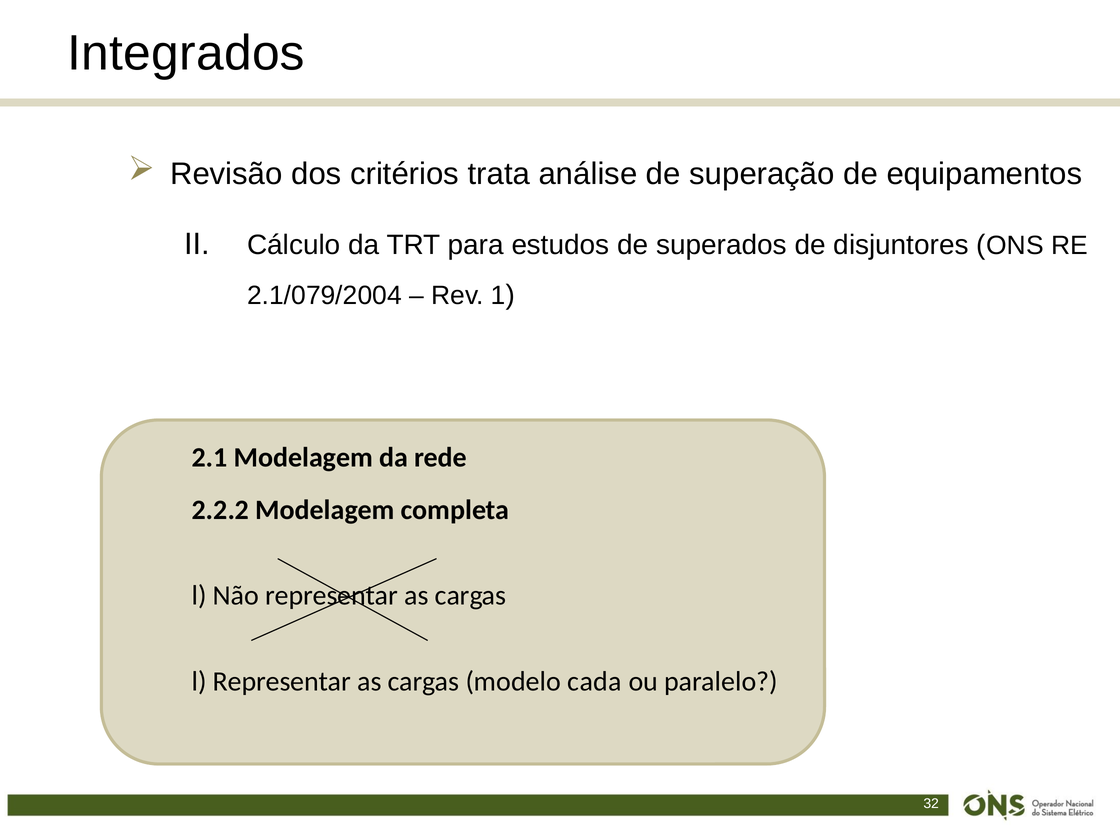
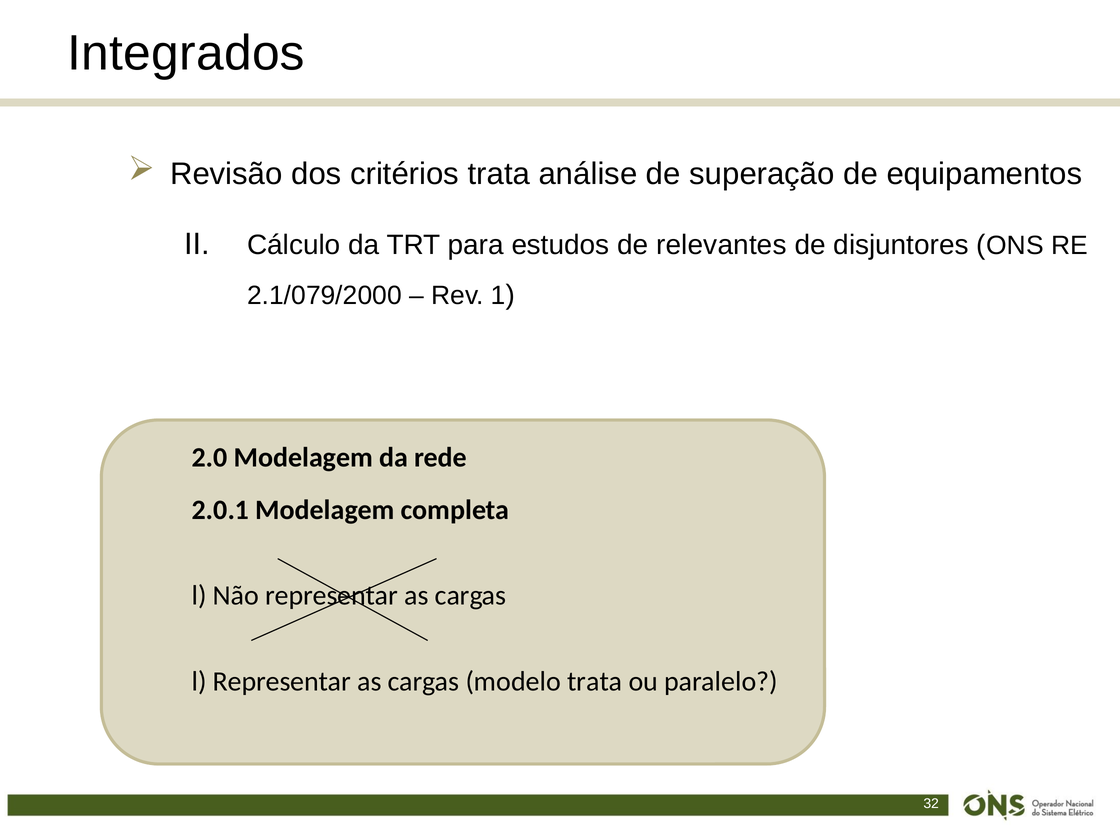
superados: superados -> relevantes
2.1/079/2004: 2.1/079/2004 -> 2.1/079/2000
2.1: 2.1 -> 2.0
2.2.2: 2.2.2 -> 2.0.1
modelo cada: cada -> trata
